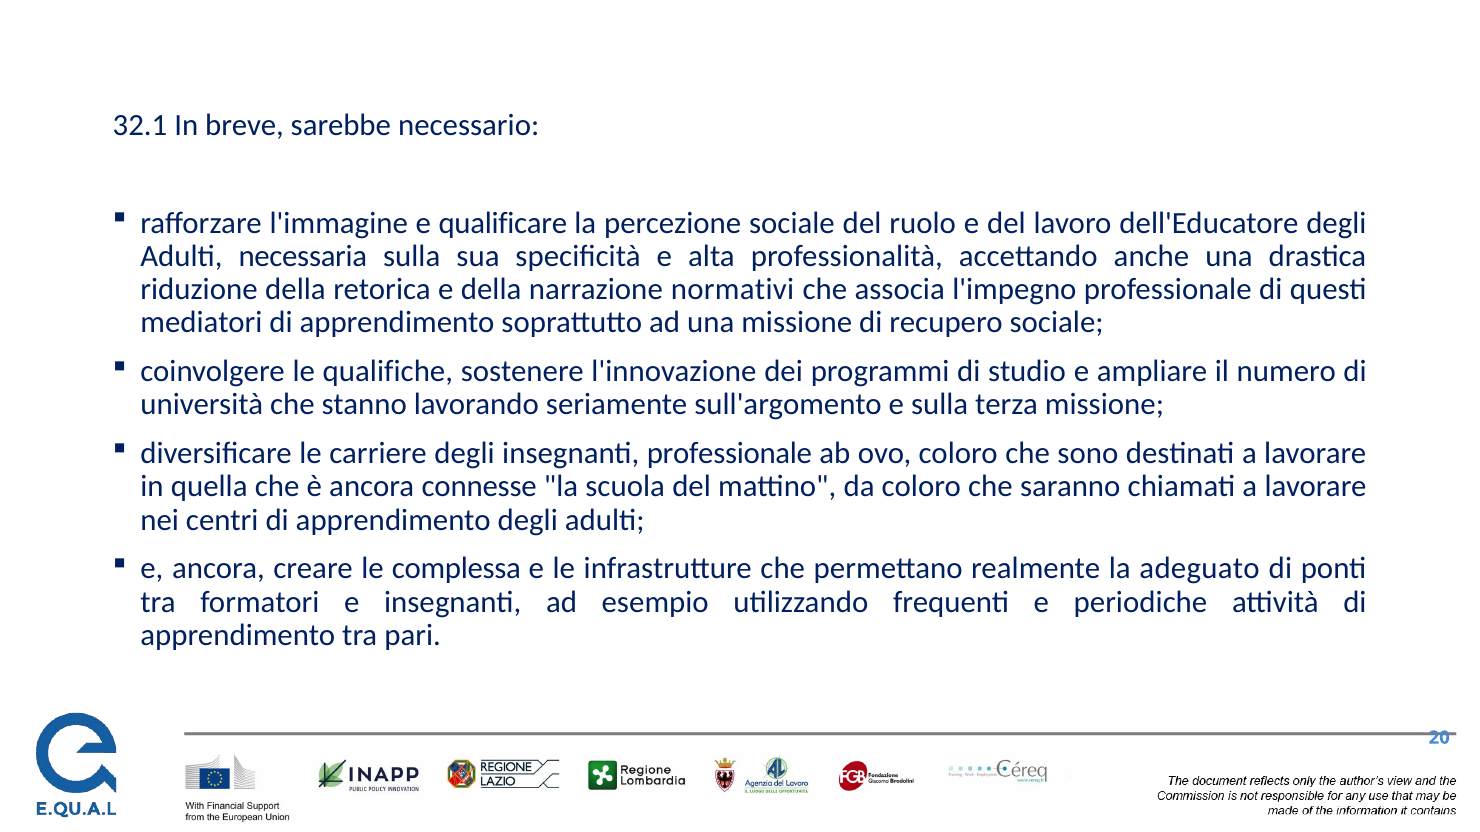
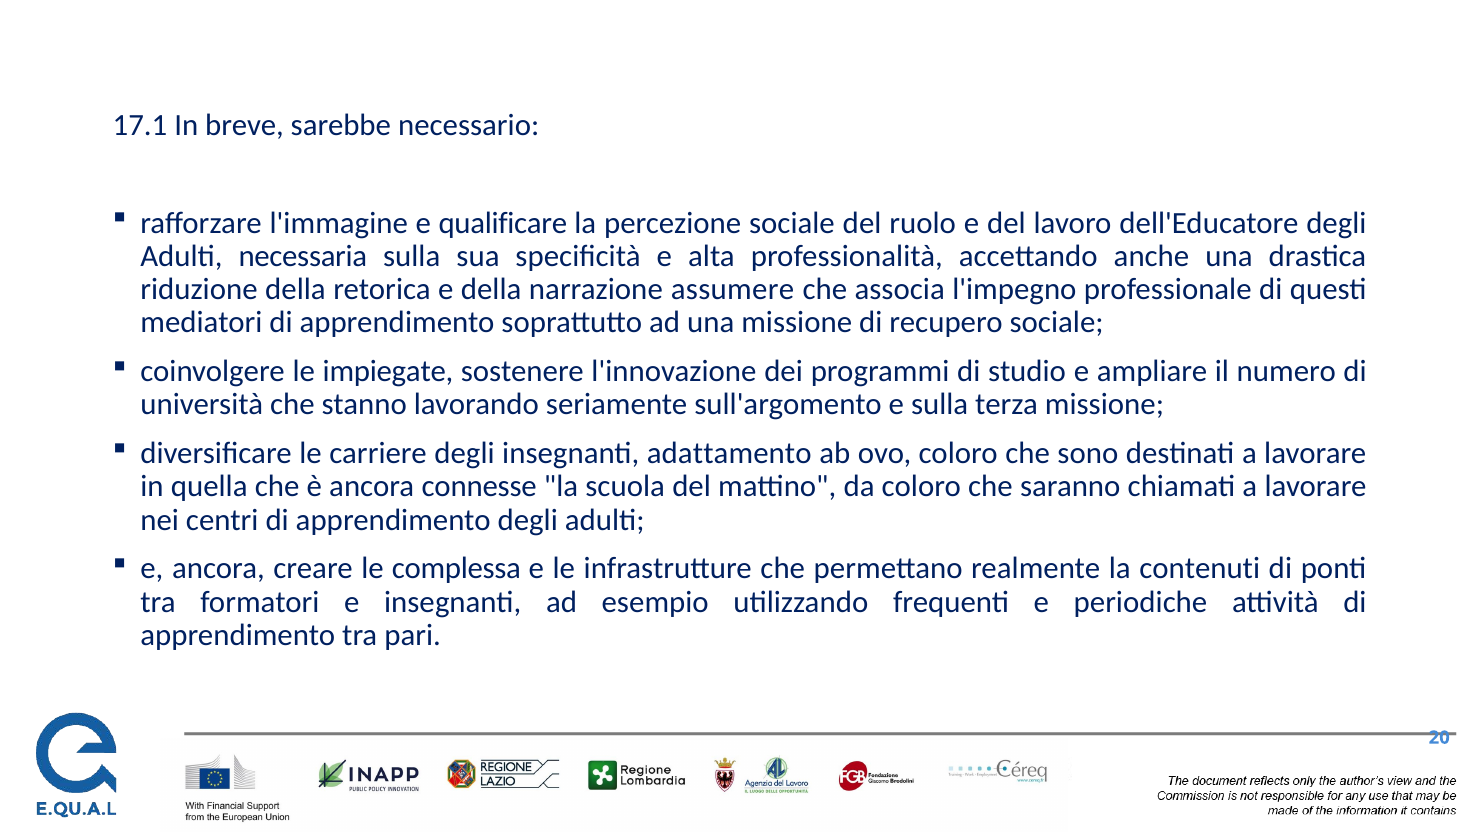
32.1: 32.1 -> 17.1
normativi: normativi -> assumere
qualifiche: qualifiche -> impiegate
insegnanti professionale: professionale -> adattamento
adeguato: adeguato -> contenuti
